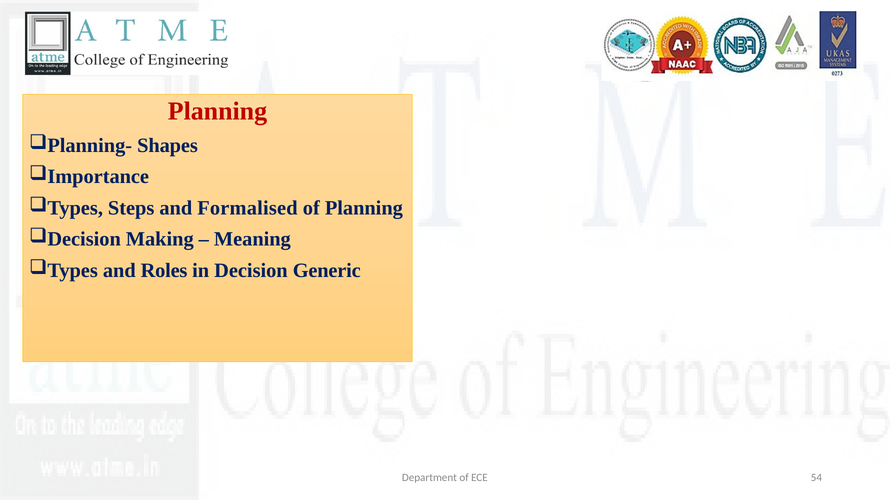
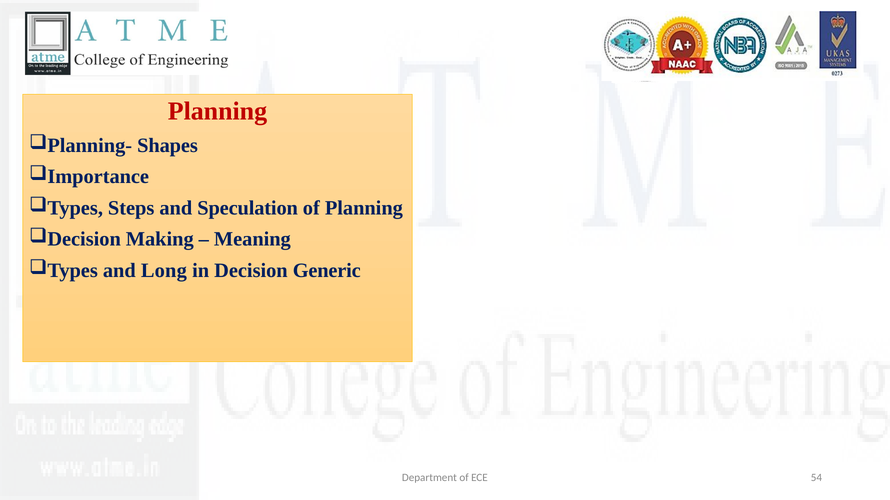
Formalised: Formalised -> Speculation
Roles: Roles -> Long
